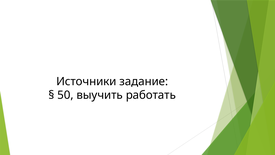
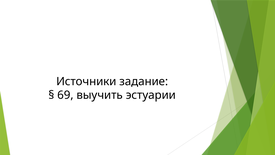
50: 50 -> 69
работать: работать -> эстуарии
